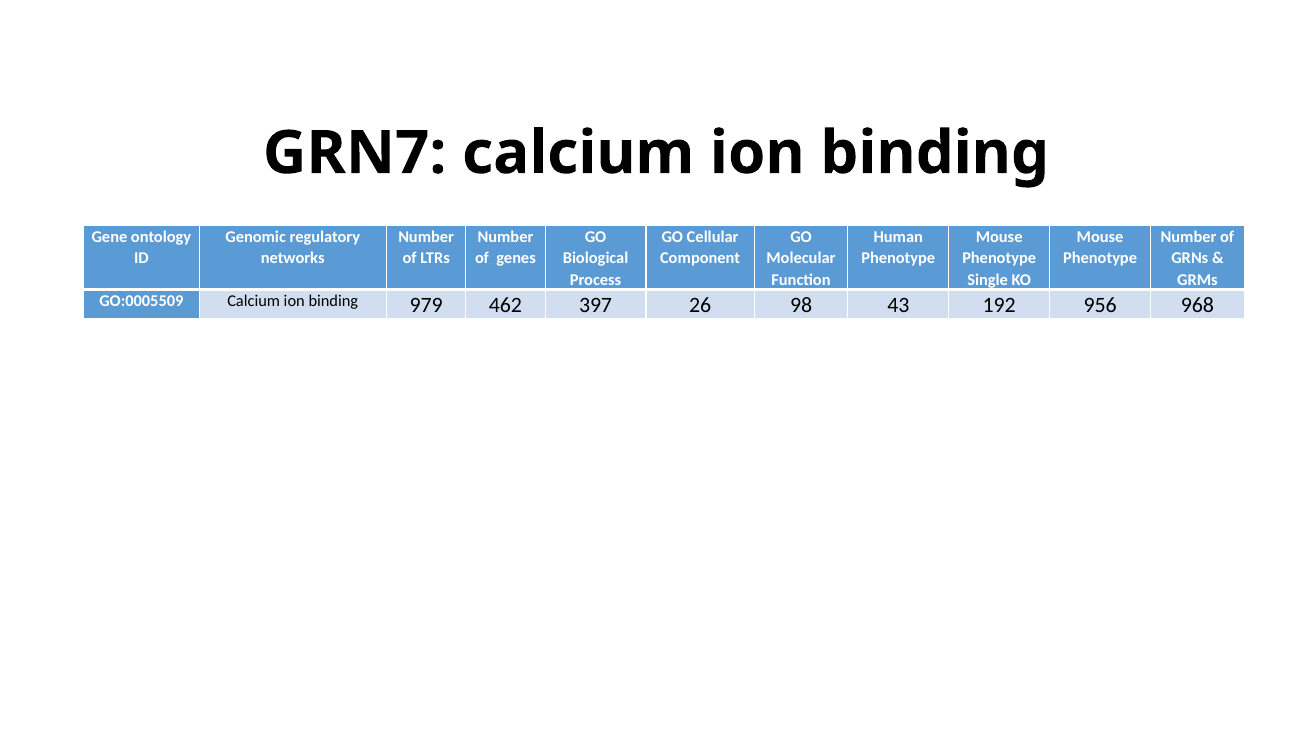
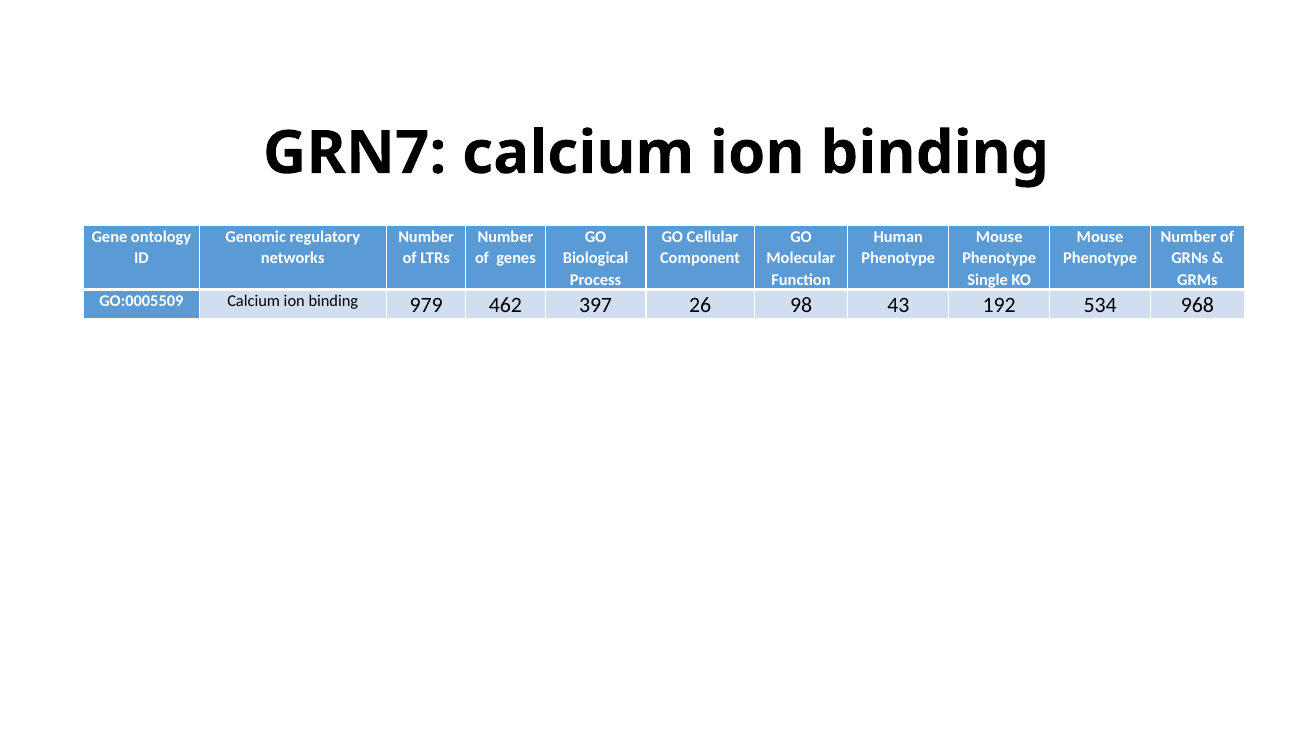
956: 956 -> 534
